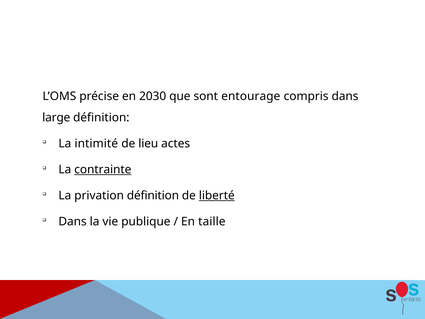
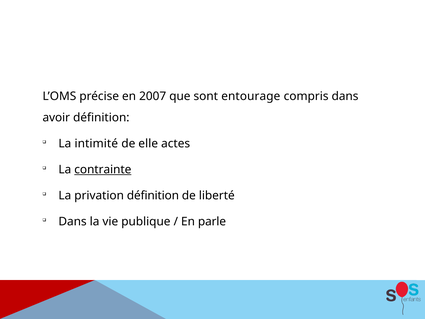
2030: 2030 -> 2007
large: large -> avoir
lieu: lieu -> elle
liberté underline: present -> none
taille: taille -> parle
